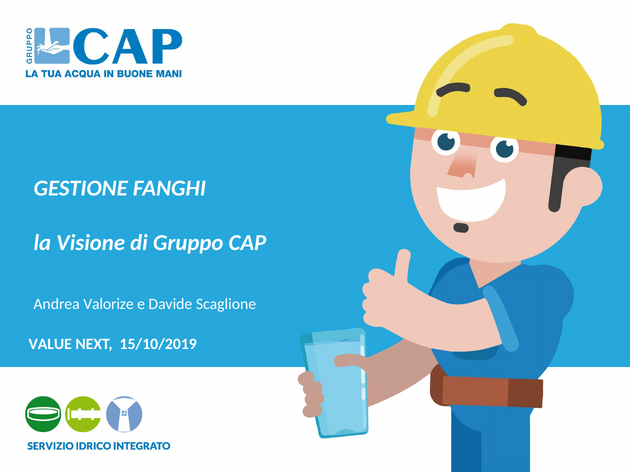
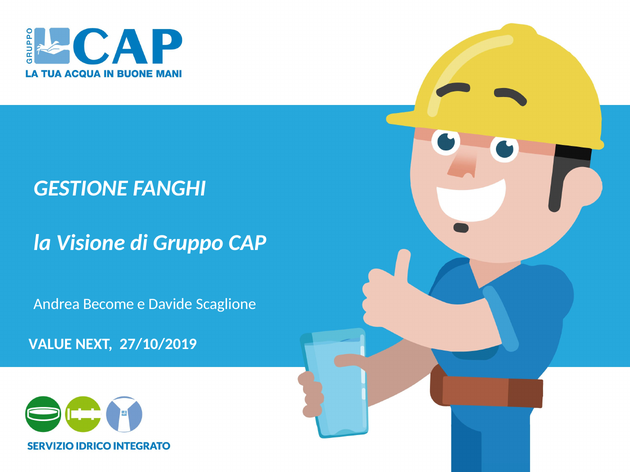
Valorize: Valorize -> Become
15/10/2019: 15/10/2019 -> 27/10/2019
